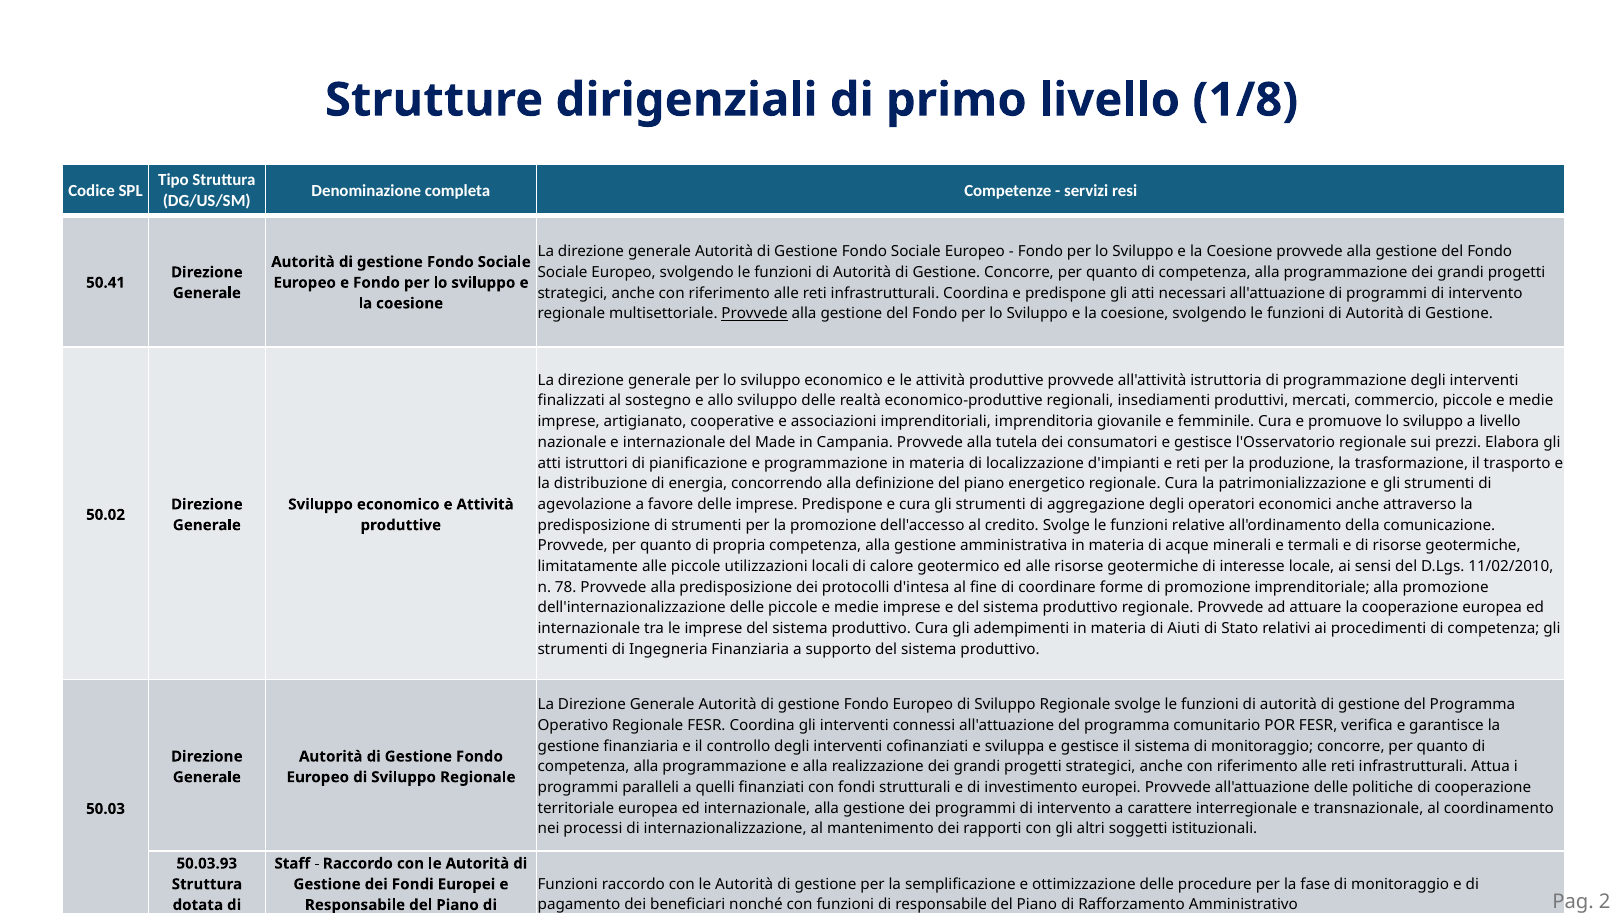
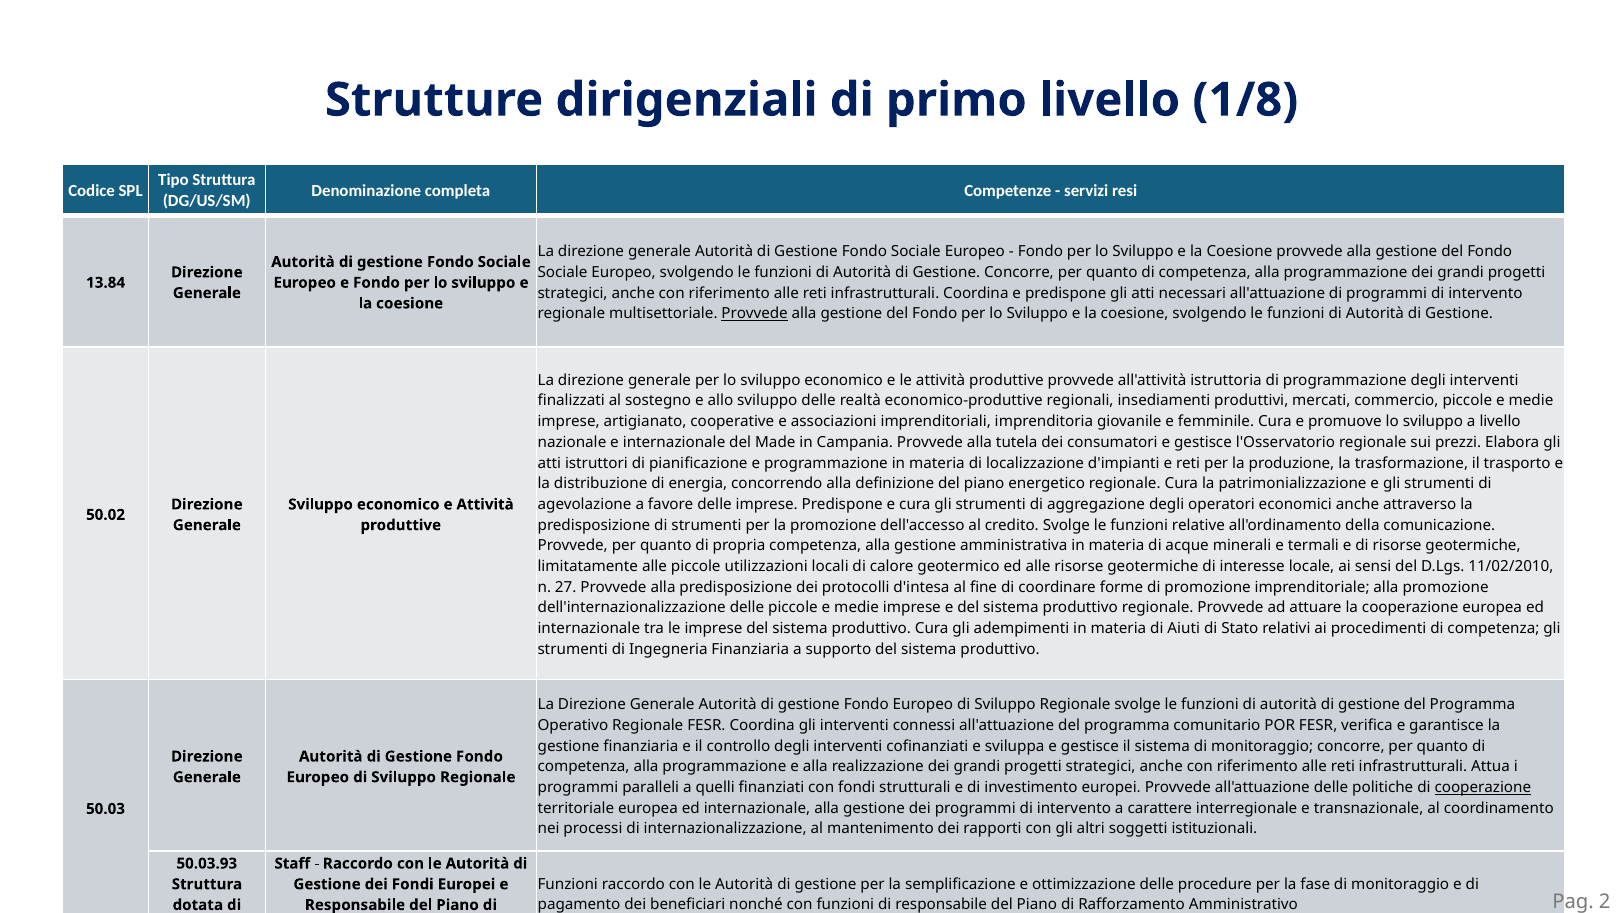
50.41: 50.41 -> 13.84
78: 78 -> 27
cooperazione at (1483, 787) underline: none -> present
